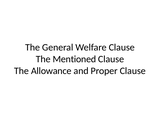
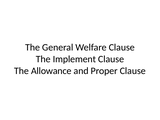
Mentioned: Mentioned -> Implement
